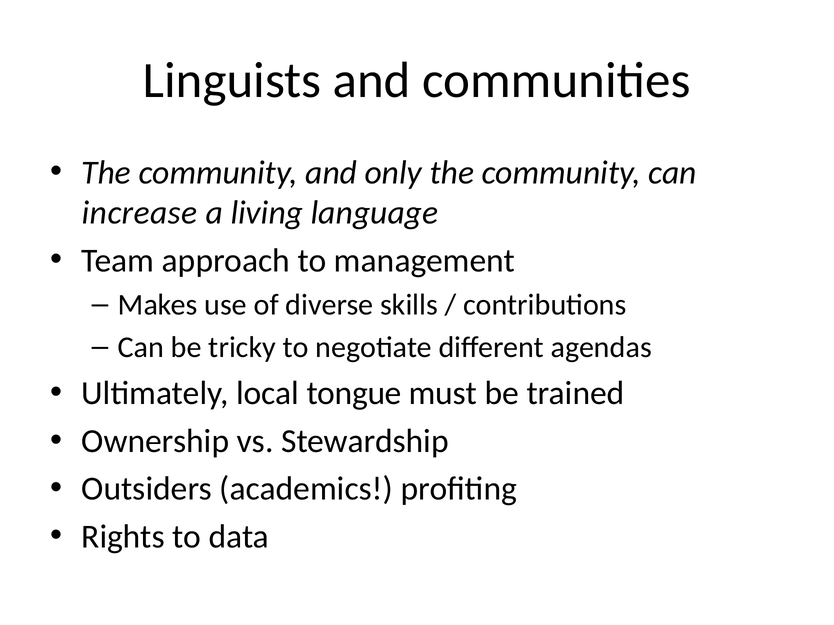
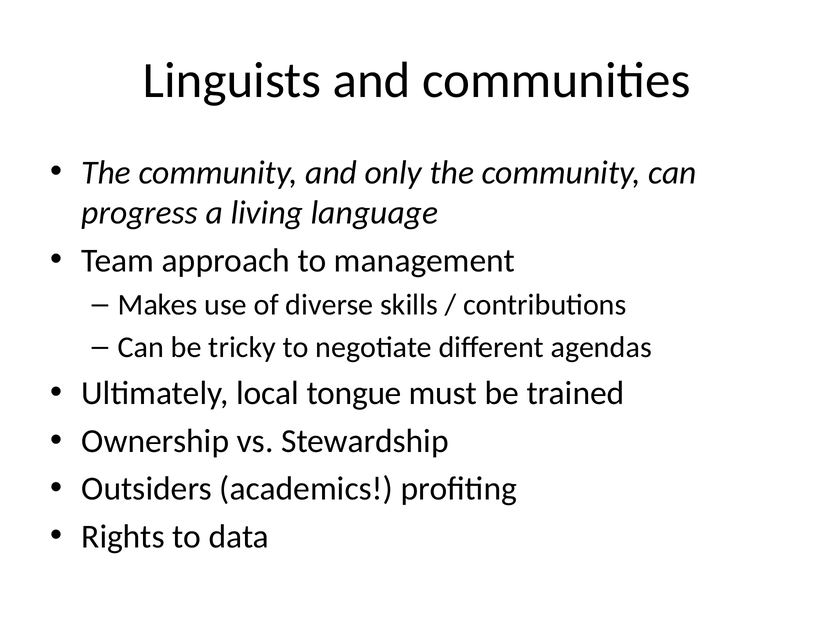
increase: increase -> progress
